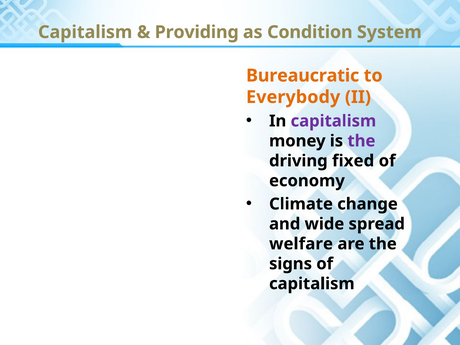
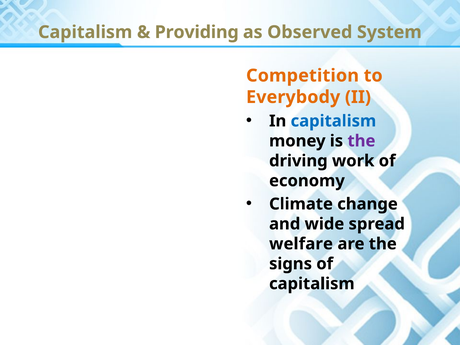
Condition: Condition -> Observed
Bureaucratic: Bureaucratic -> Competition
capitalism at (333, 121) colour: purple -> blue
fixed: fixed -> work
